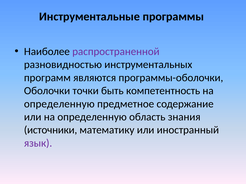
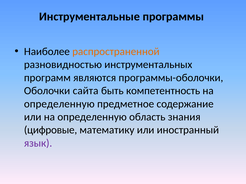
распространенной colour: purple -> orange
точки: точки -> сайта
источники: источники -> цифровые
